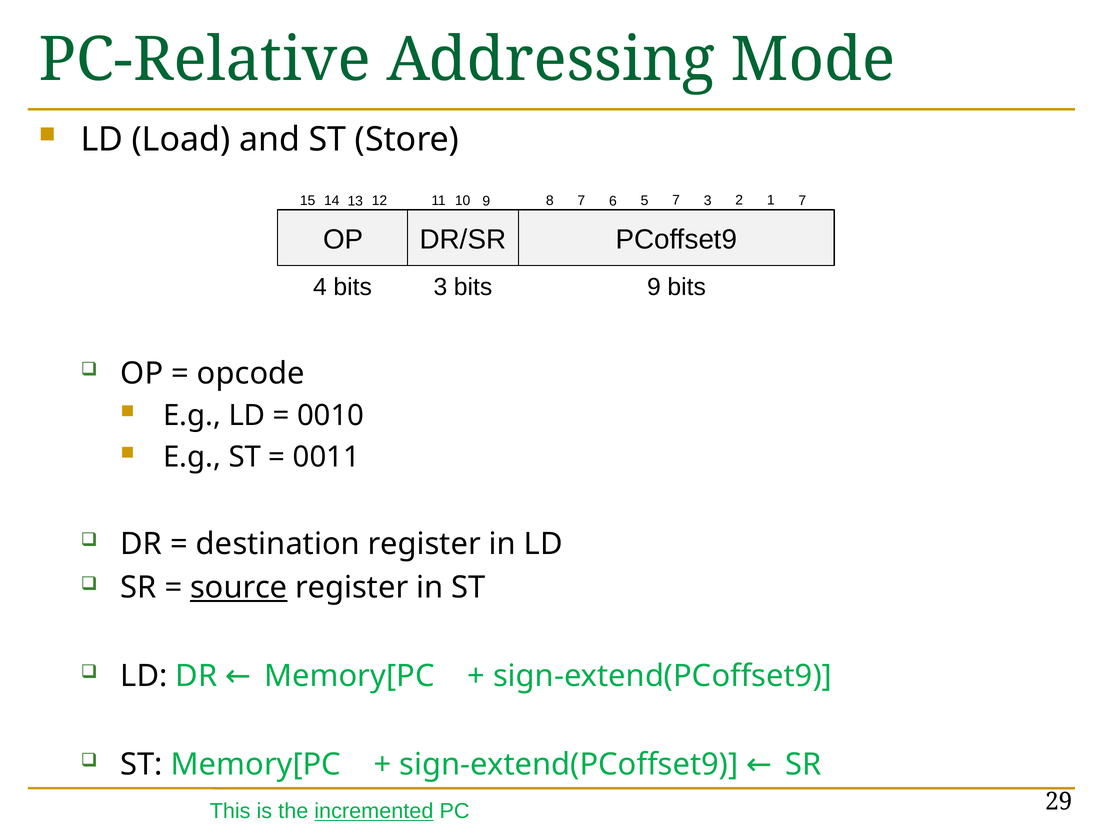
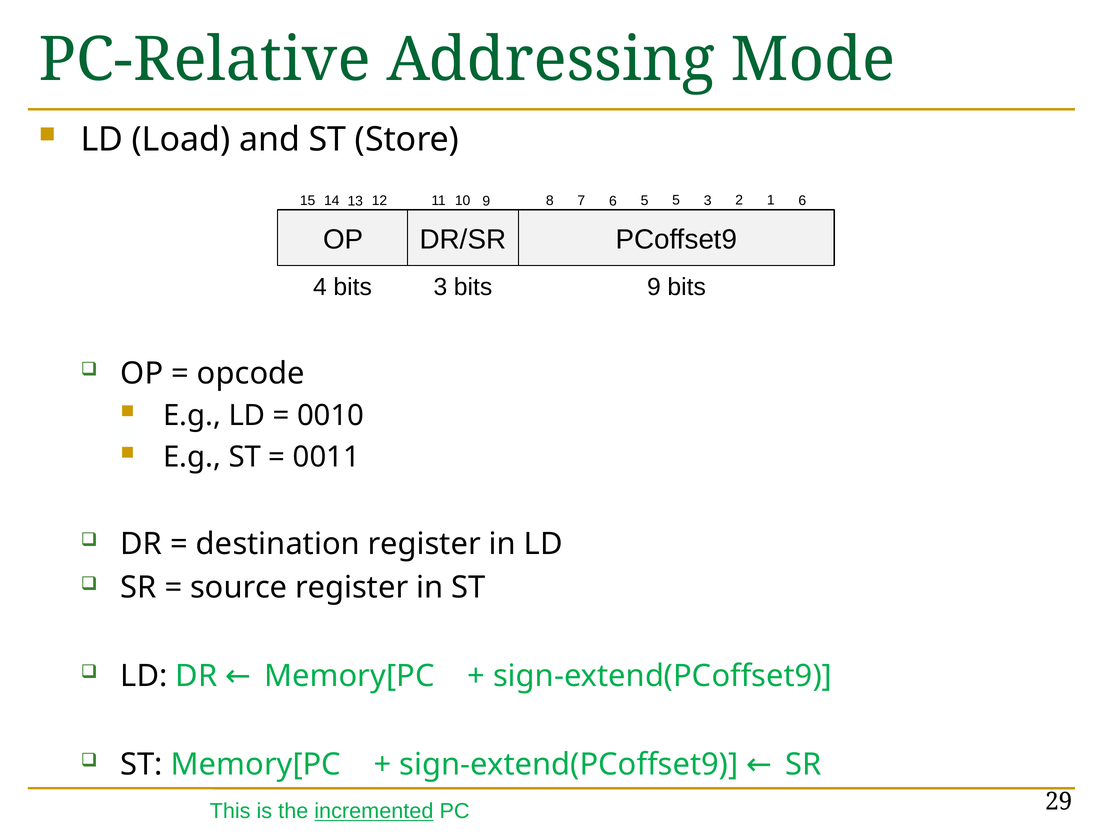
1 7: 7 -> 6
5 7: 7 -> 5
source underline: present -> none
